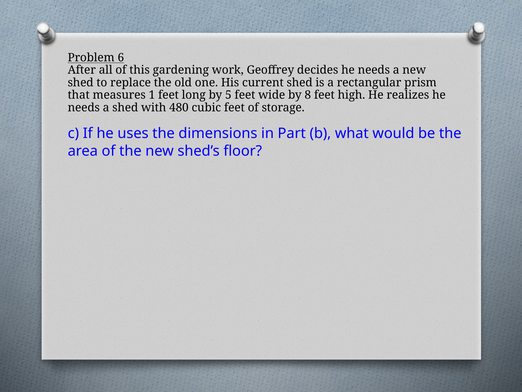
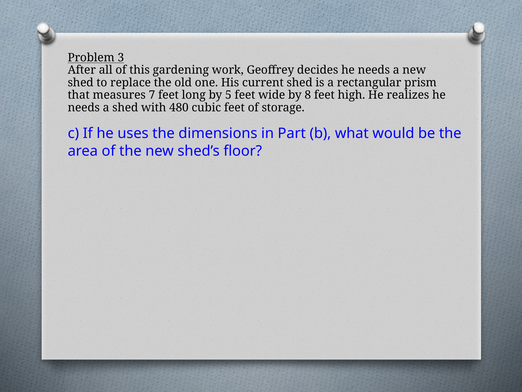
6: 6 -> 3
1: 1 -> 7
